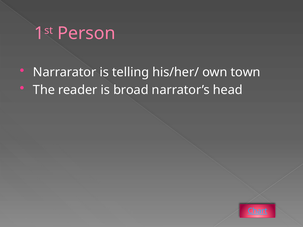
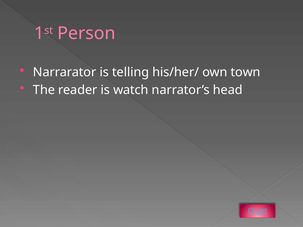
broad: broad -> watch
